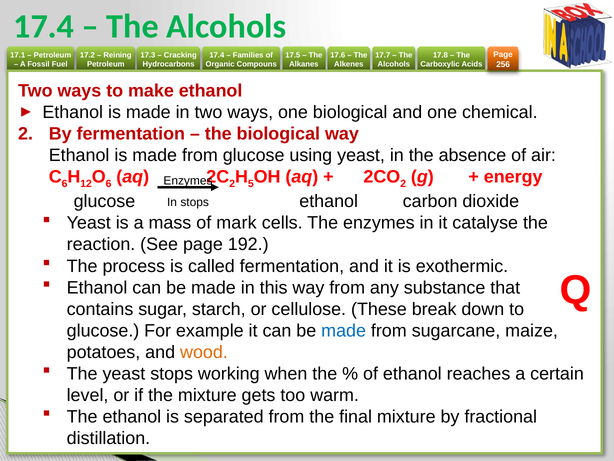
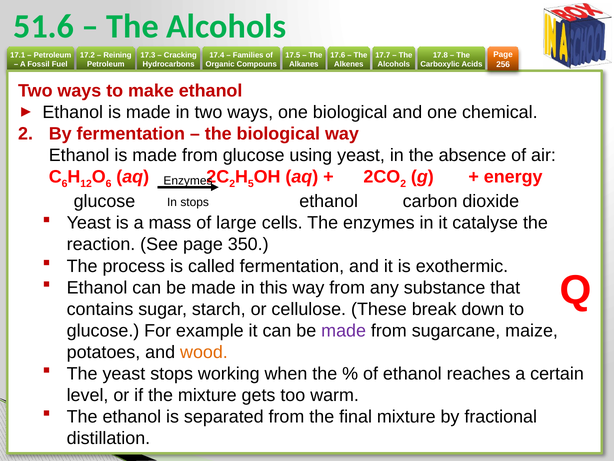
17.4 at (44, 26): 17.4 -> 51.6
mark: mark -> large
192: 192 -> 350
made at (344, 330) colour: blue -> purple
